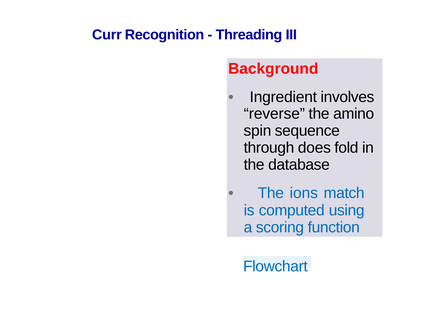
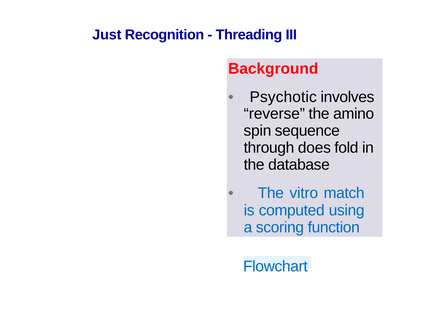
Curr: Curr -> Just
Ingredient: Ingredient -> Psychotic
ions: ions -> vitro
